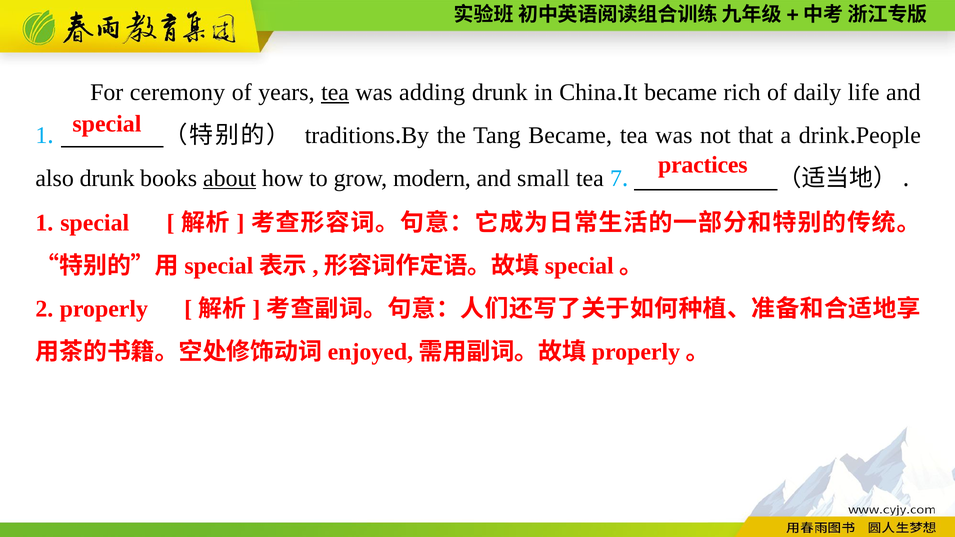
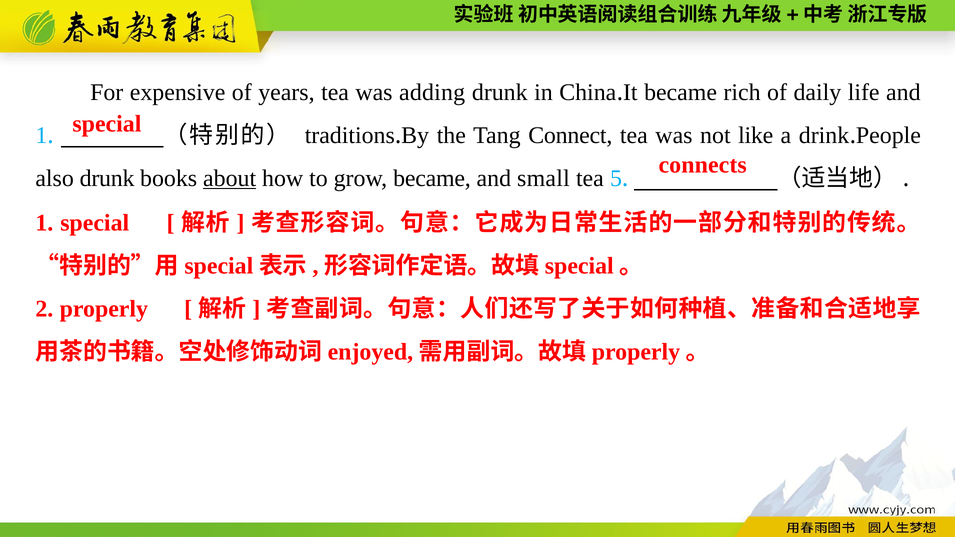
ceremony: ceremony -> expensive
tea at (335, 92) underline: present -> none
Tang Became: Became -> Connect
that: that -> like
practices: practices -> connects
grow modern: modern -> became
7: 7 -> 5
